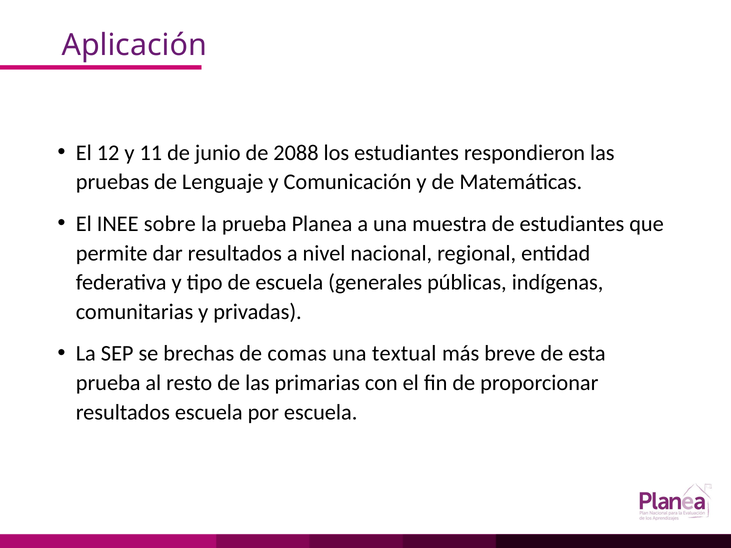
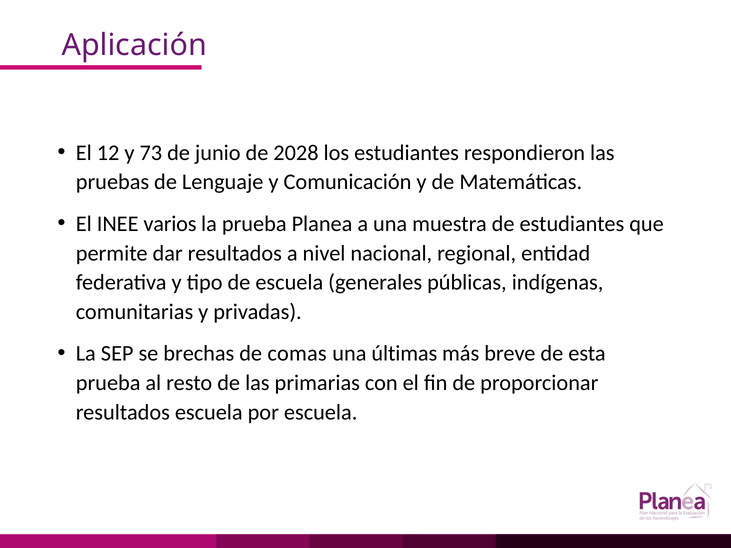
11: 11 -> 73
2088: 2088 -> 2028
sobre: sobre -> varios
textual: textual -> últimas
